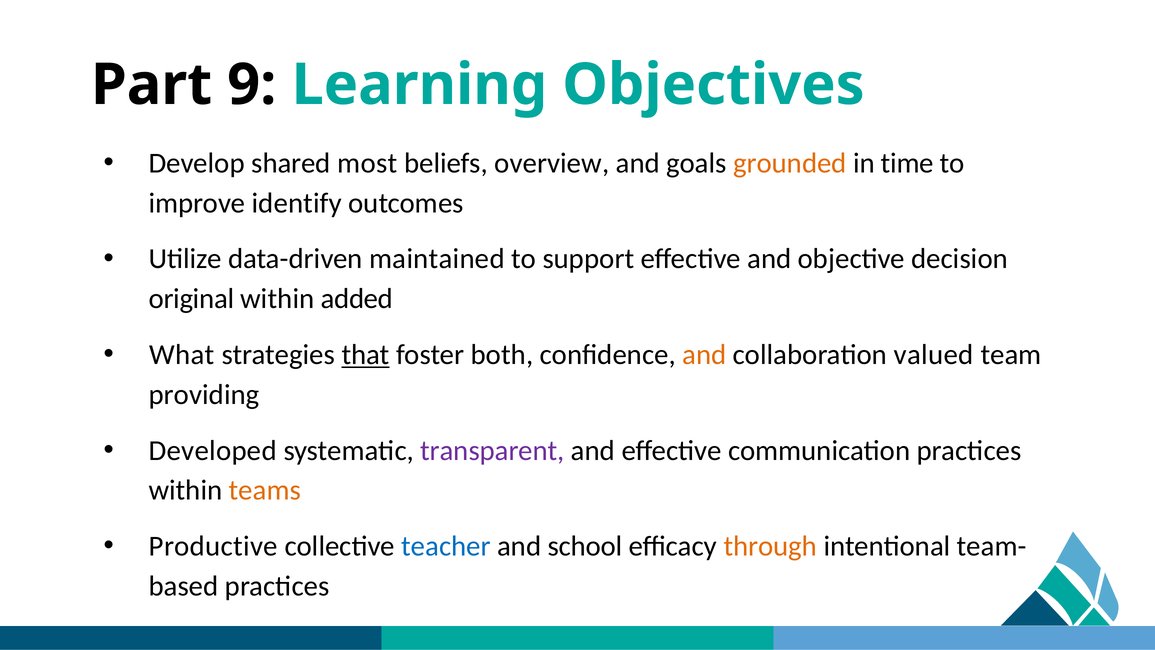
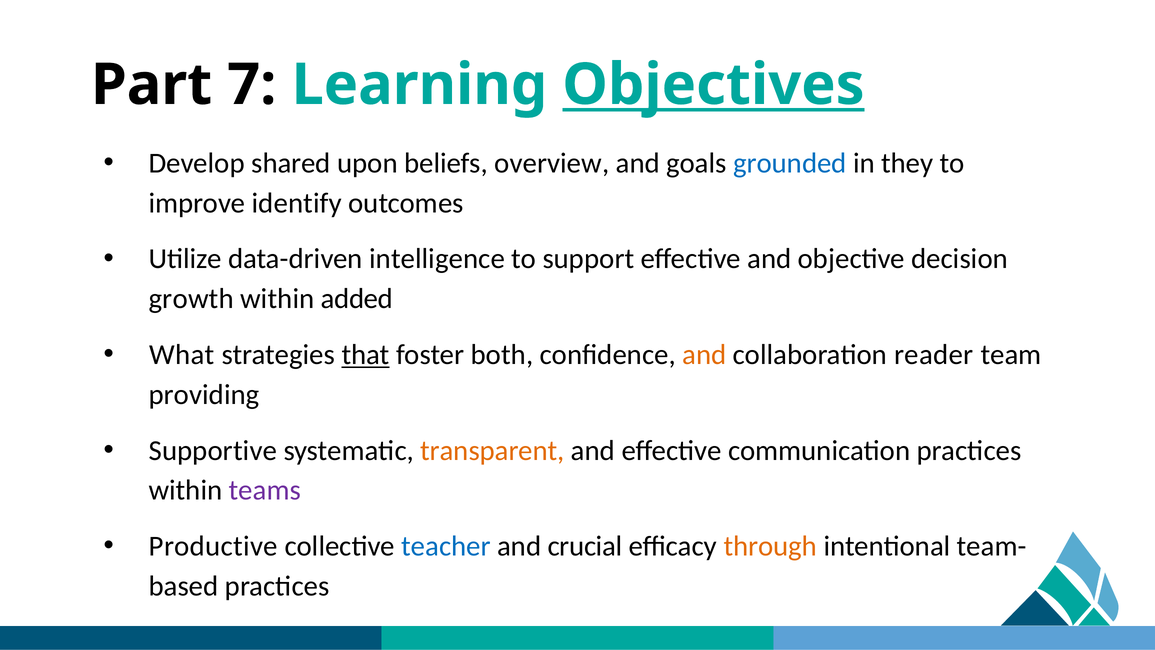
9: 9 -> 7
Objectives underline: none -> present
most: most -> upon
grounded colour: orange -> blue
time: time -> they
maintained: maintained -> intelligence
original: original -> growth
valued: valued -> reader
Developed: Developed -> Supportive
transparent colour: purple -> orange
teams colour: orange -> purple
school: school -> crucial
